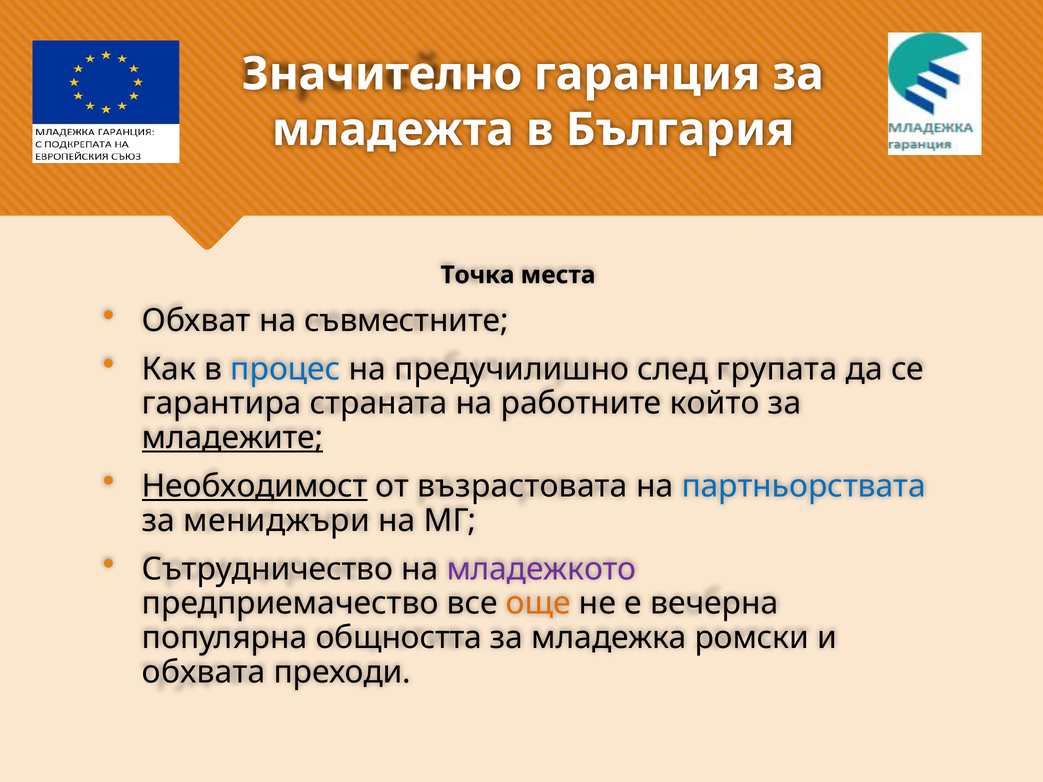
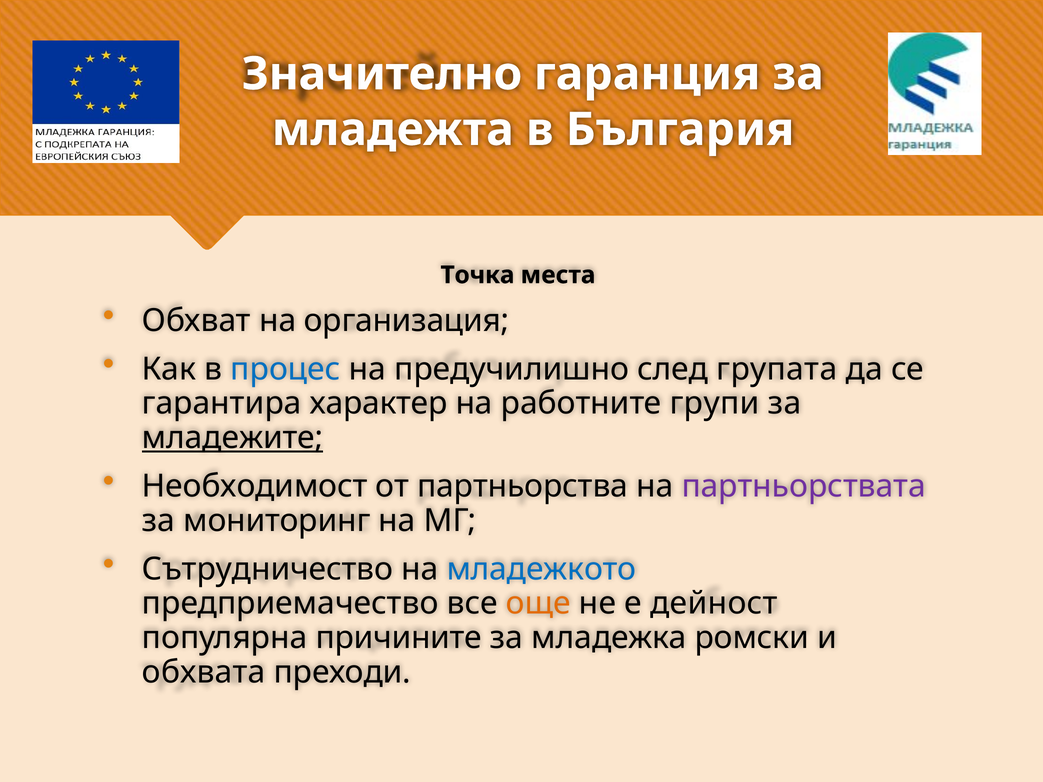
съвместните: съвместните -> организация
страната: страната -> характер
който: който -> групи
Необходимост underline: present -> none
възрастовата: възрастовата -> партньорства
партньорствата colour: blue -> purple
мениджъри: мениджъри -> мониторинг
младежкото colour: purple -> blue
вечерна: вечерна -> дейност
общността: общността -> причините
